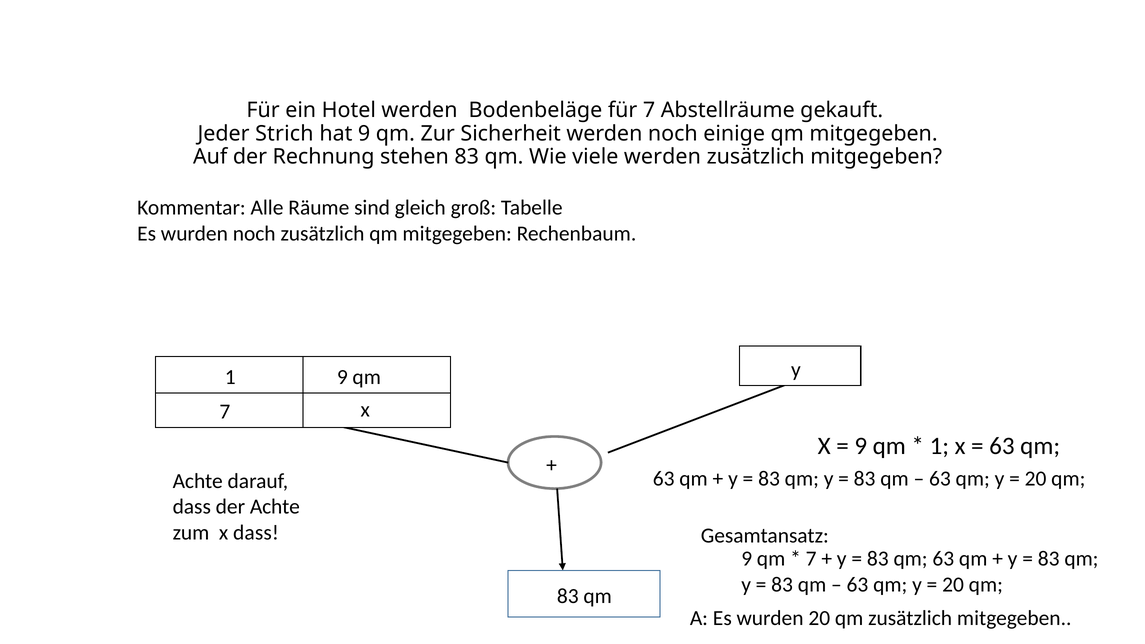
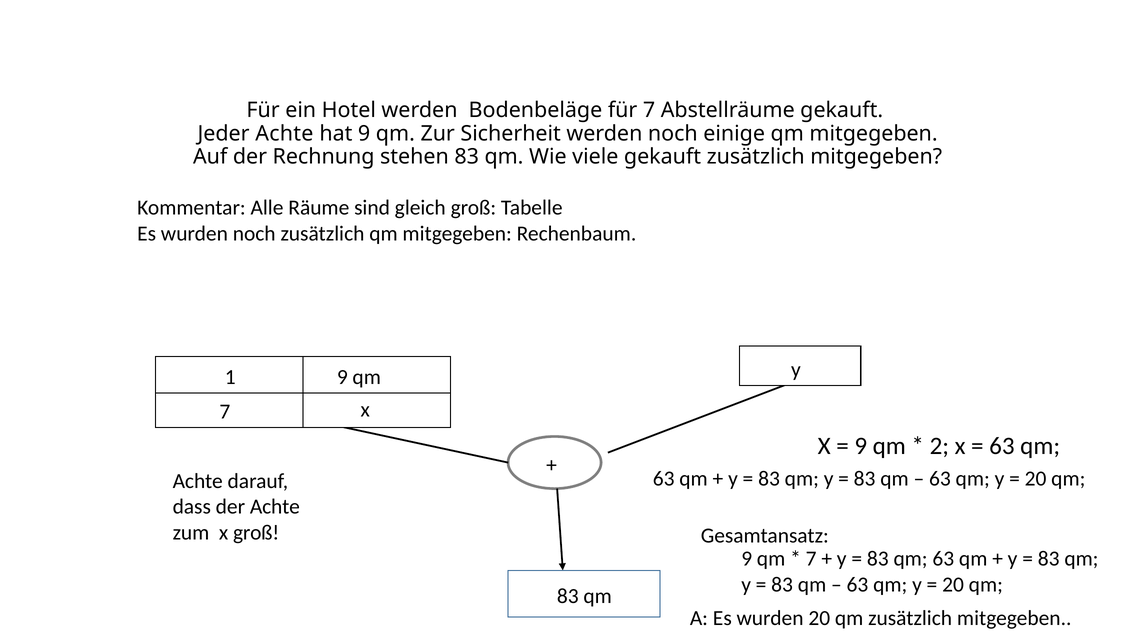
Jeder Strich: Strich -> Achte
viele werden: werden -> gekauft
1 at (939, 446): 1 -> 2
x dass: dass -> groß
